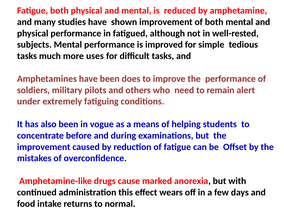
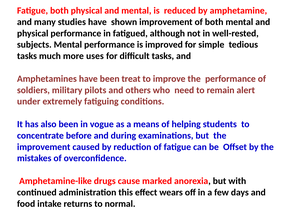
does: does -> treat
